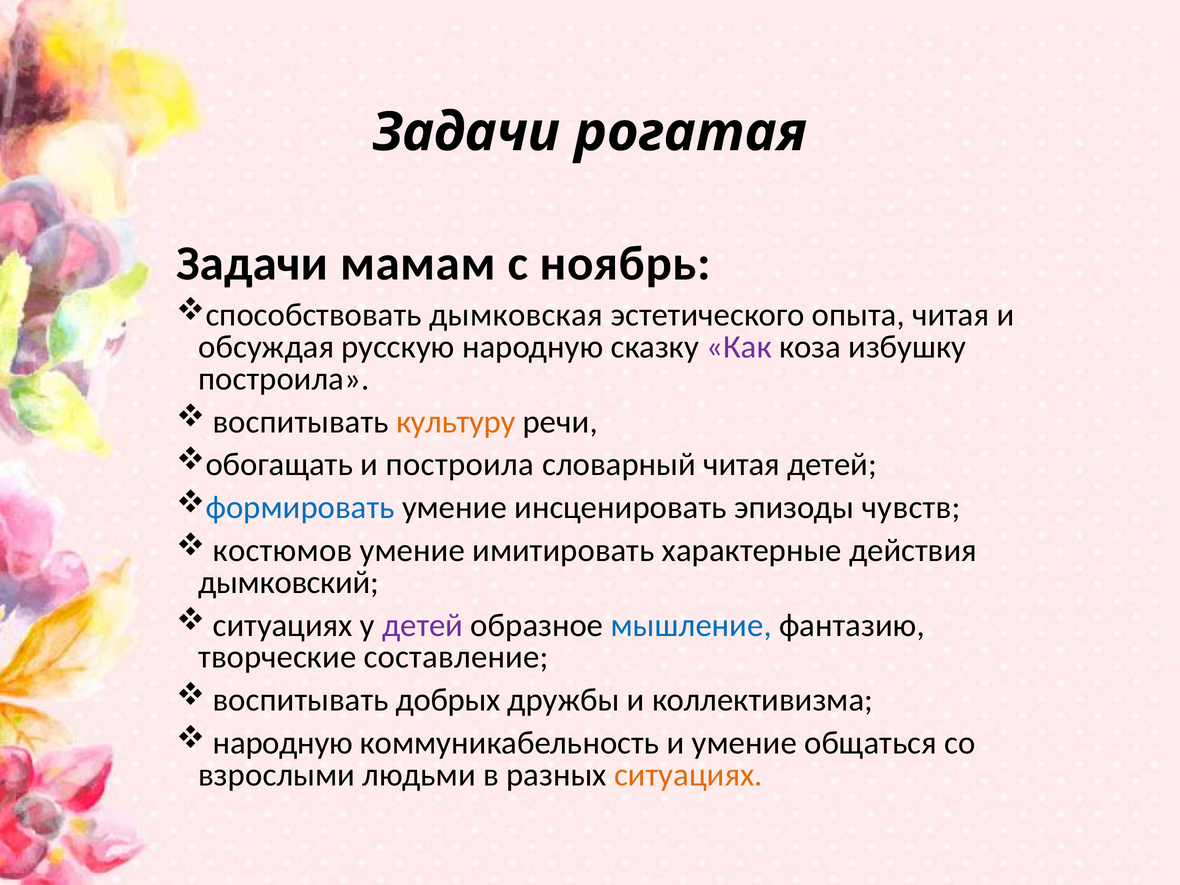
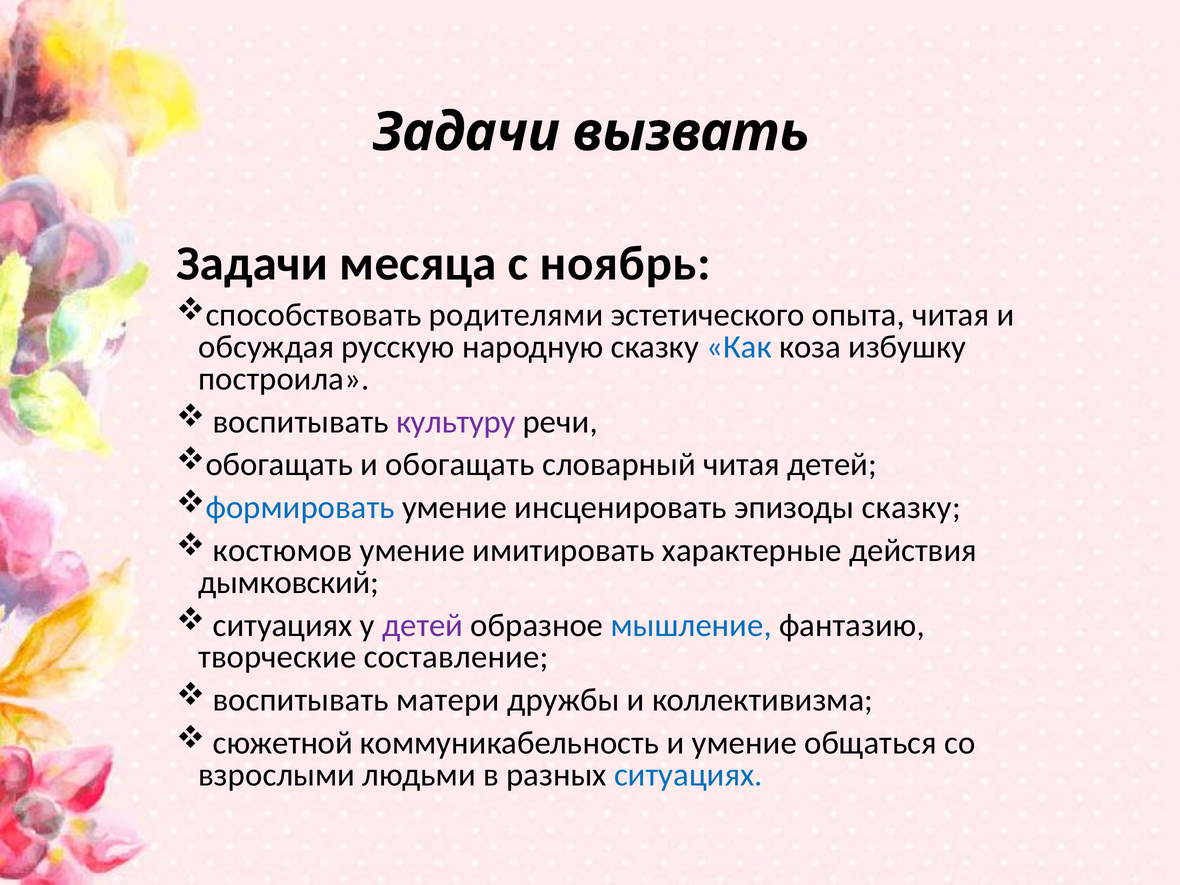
рогатая: рогатая -> вызвать
мамам: мамам -> месяца
дымковская: дымковская -> родителями
Как colour: purple -> blue
культуру colour: orange -> purple
и построила: построила -> обогащать
эпизоды чувств: чувств -> сказку
добрых: добрых -> матери
народную at (283, 743): народную -> сюжетной
ситуациях at (688, 775) colour: orange -> blue
